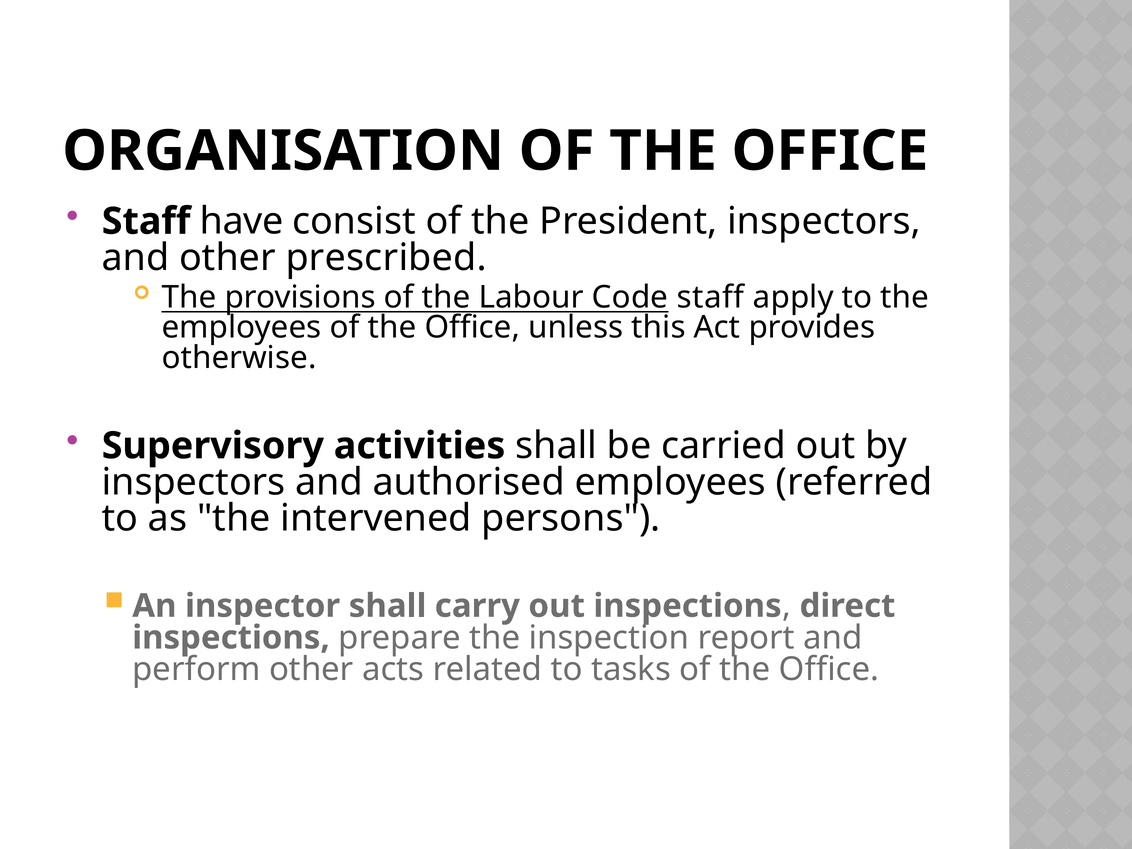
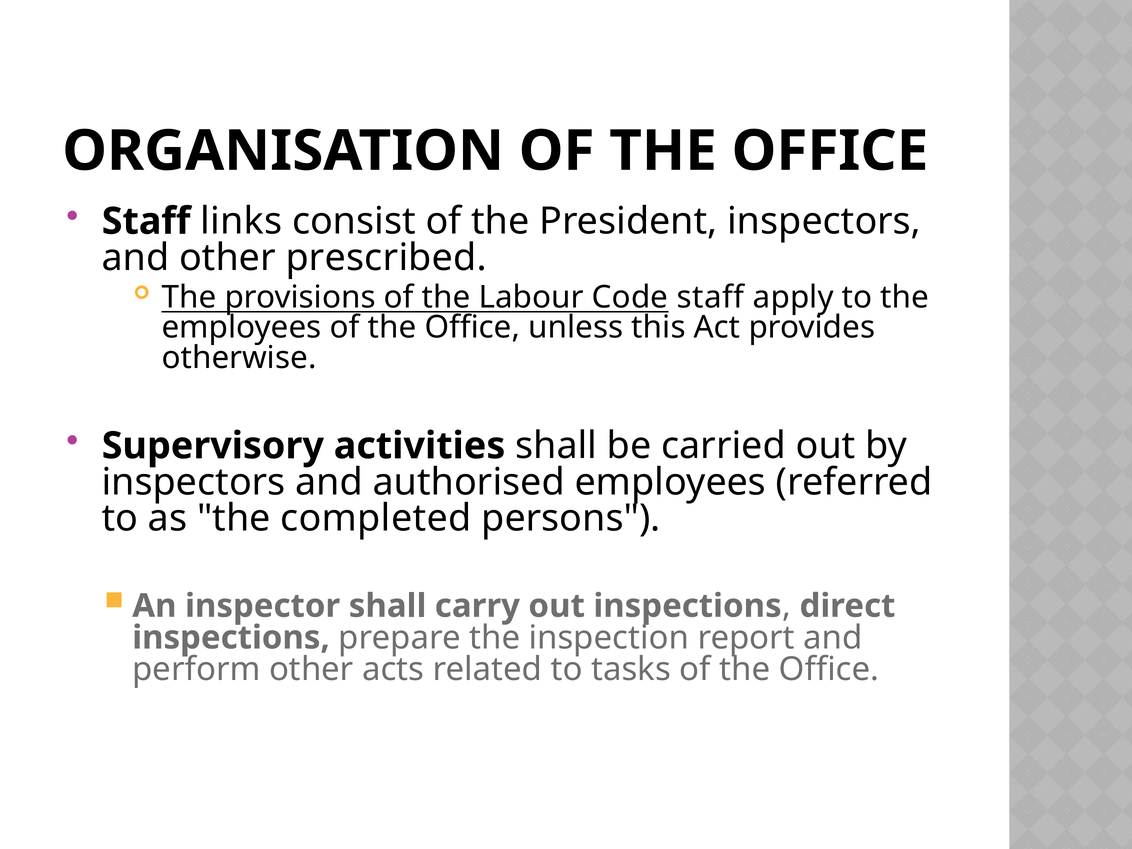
have: have -> links
intervened: intervened -> completed
